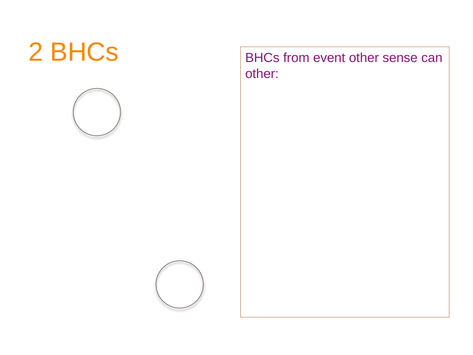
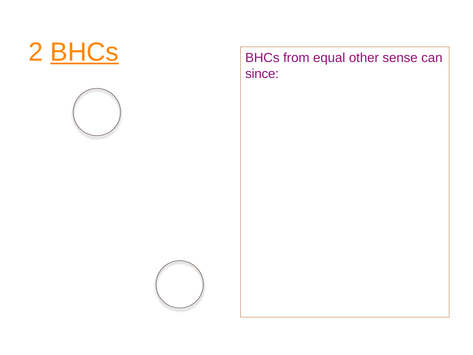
BHCs at (84, 52) underline: none -> present
event: event -> equal
other at (262, 74): other -> since
